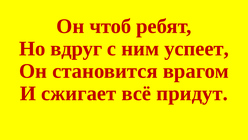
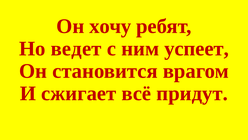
чтоб: чтоб -> хочу
вдруг: вдруг -> ведет
